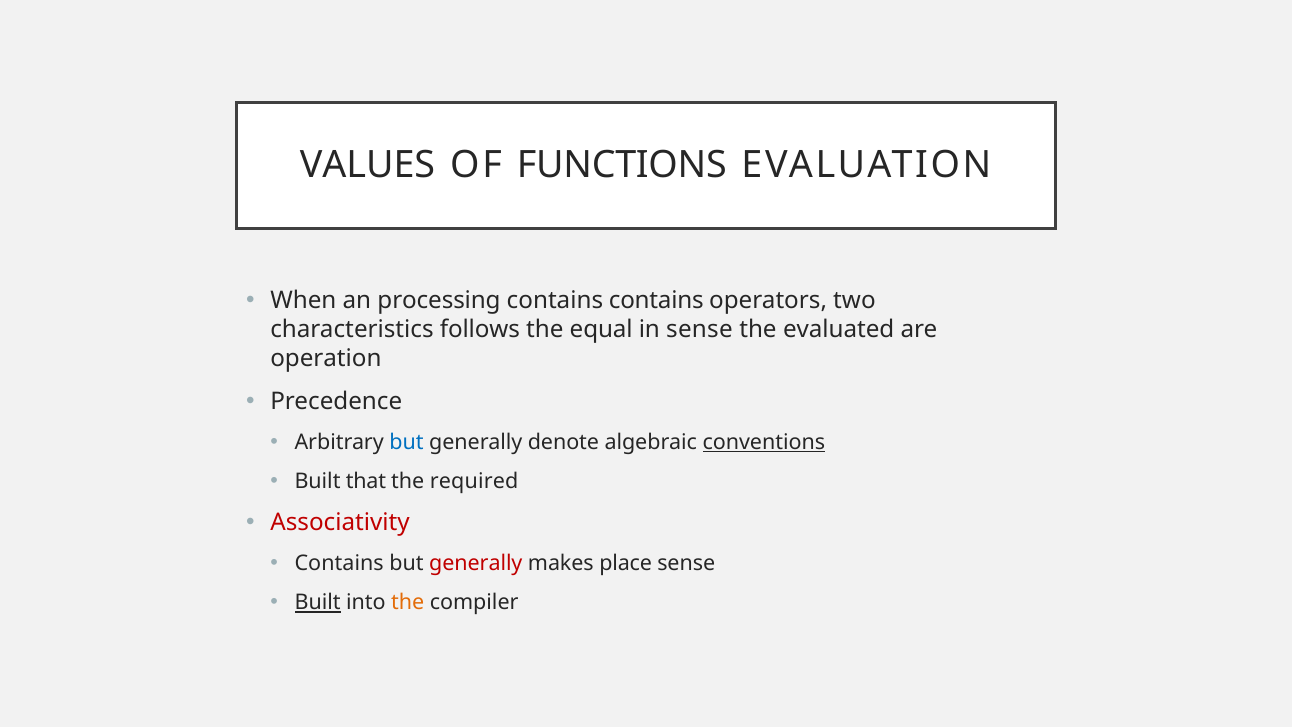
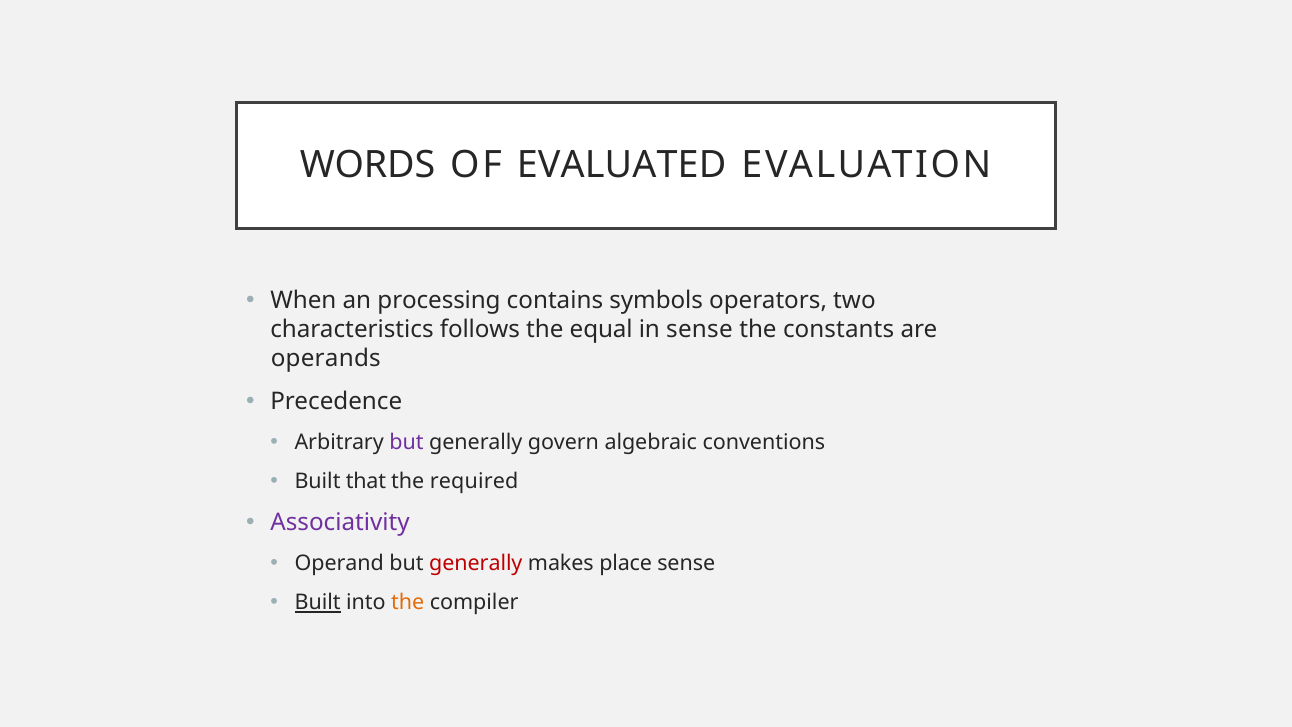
VALUES: VALUES -> WORDS
FUNCTIONS: FUNCTIONS -> EVALUATED
contains contains: contains -> symbols
evaluated: evaluated -> constants
operation: operation -> operands
but at (407, 442) colour: blue -> purple
denote: denote -> govern
conventions underline: present -> none
Associativity colour: red -> purple
Contains at (339, 563): Contains -> Operand
